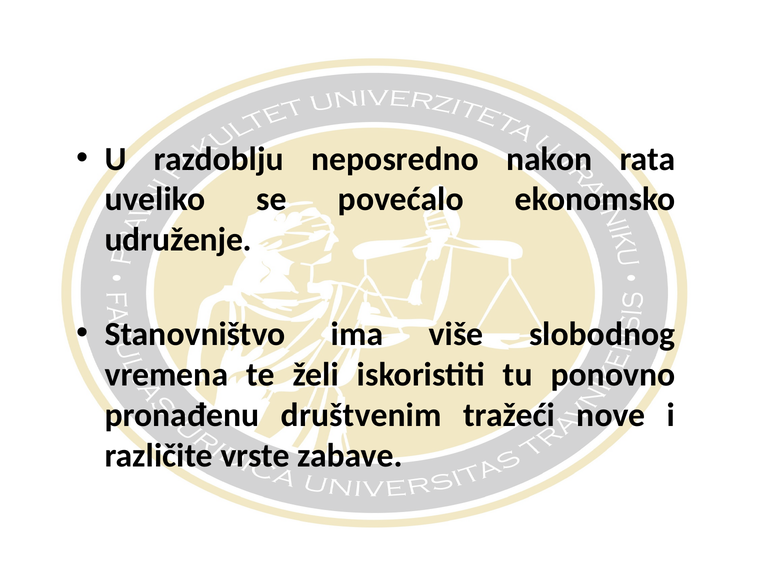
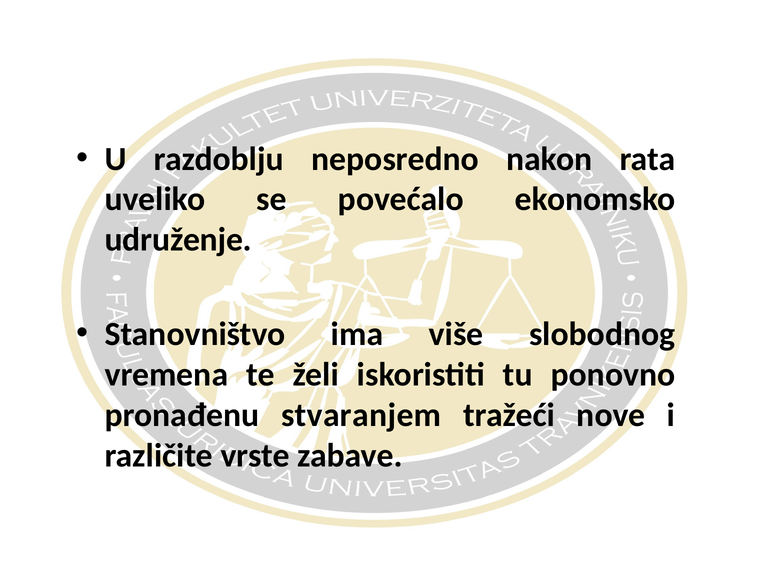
društvenim: društvenim -> stvaranjem
